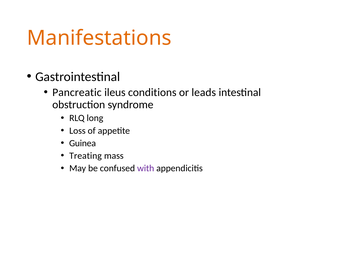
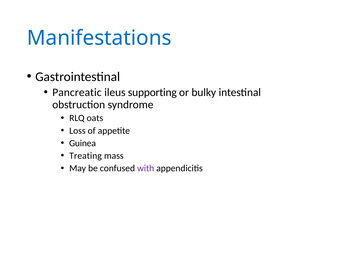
Manifestations colour: orange -> blue
conditions: conditions -> supporting
leads: leads -> bulky
long: long -> oats
